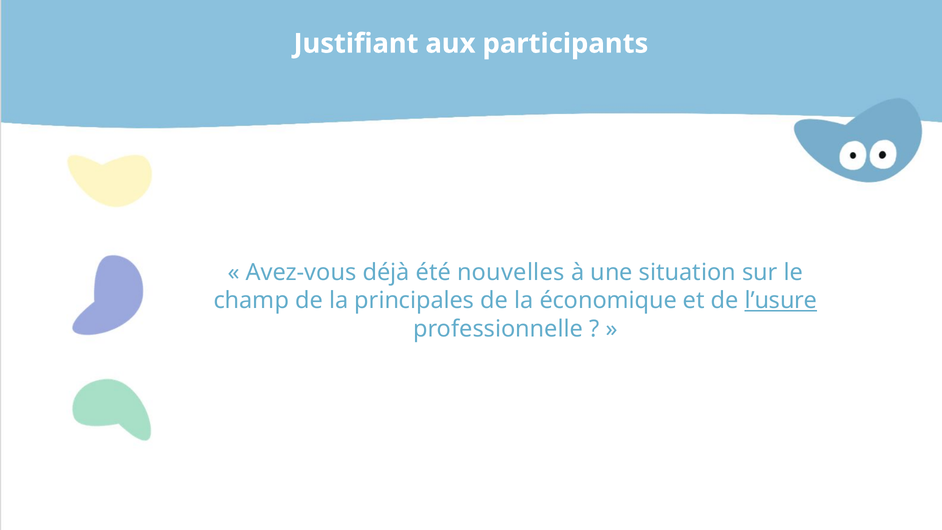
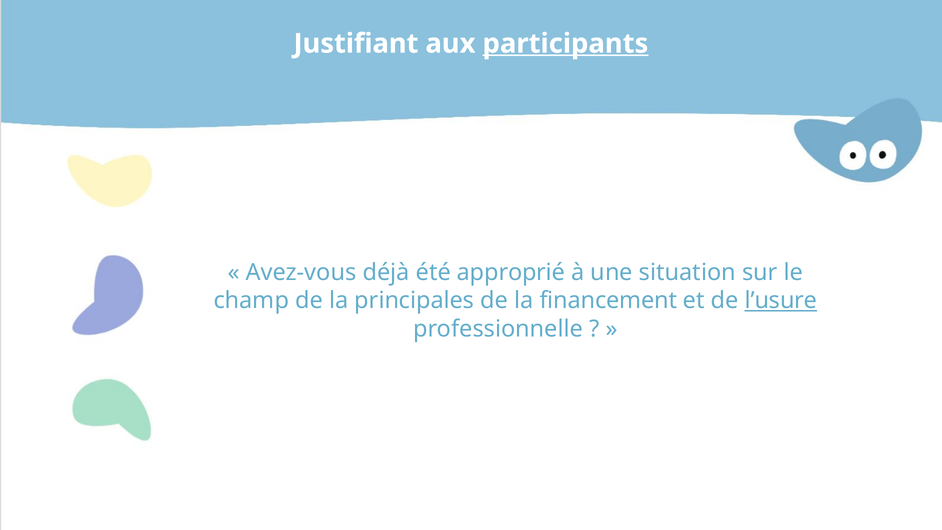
participants underline: none -> present
nouvelles: nouvelles -> approprié
économique: économique -> financement
